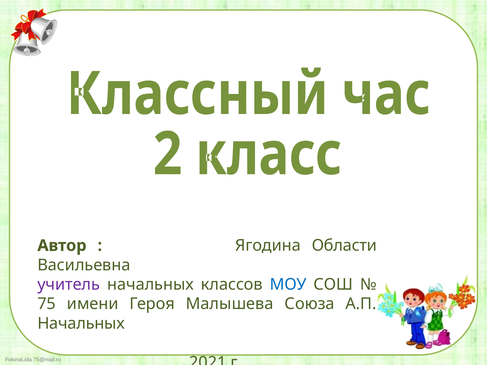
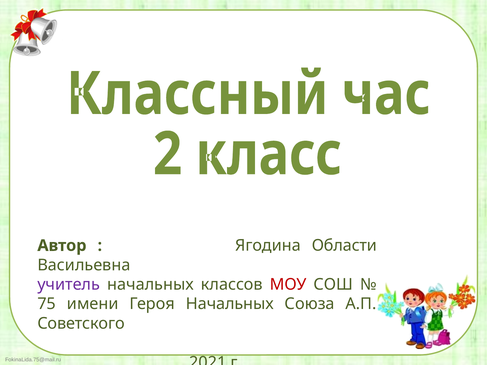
МОУ colour: blue -> red
Героя Малышева: Малышева -> Начальных
Начальных at (81, 324): Начальных -> Советского
